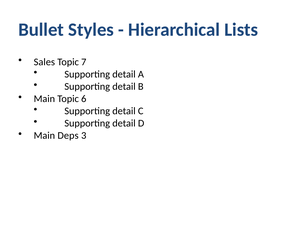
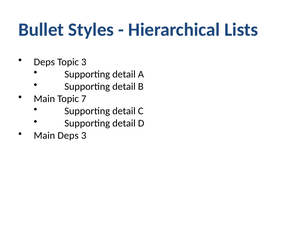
Sales at (44, 62): Sales -> Deps
Topic 7: 7 -> 3
6: 6 -> 7
